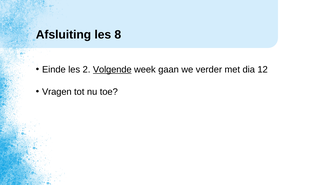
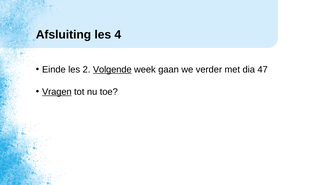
8: 8 -> 4
12: 12 -> 47
Vragen underline: none -> present
